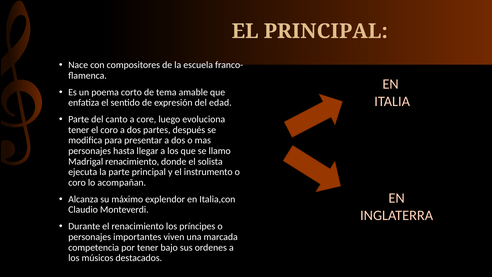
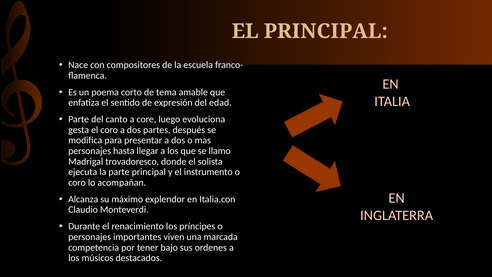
tener at (79, 130): tener -> gesta
Madrigal renacimiento: renacimiento -> trovadoresco
